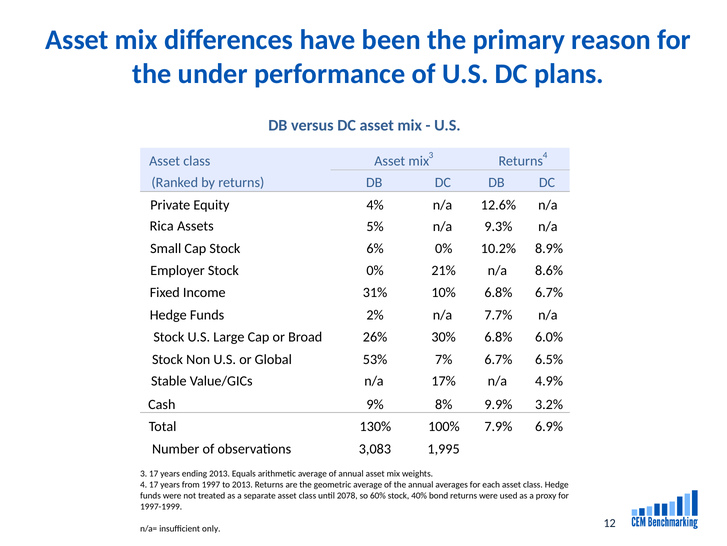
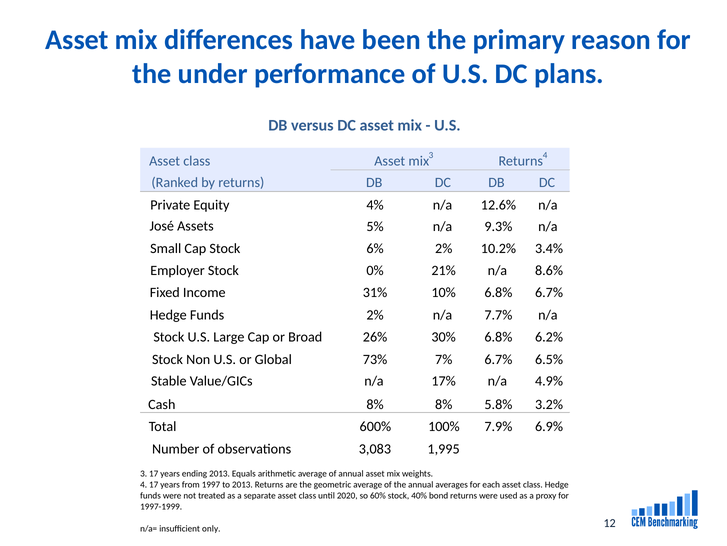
Rica: Rica -> José
6% 0%: 0% -> 2%
8.9%: 8.9% -> 3.4%
6.0%: 6.0% -> 6.2%
53%: 53% -> 73%
Cash 9%: 9% -> 8%
9.9%: 9.9% -> 5.8%
130%: 130% -> 600%
2078: 2078 -> 2020
